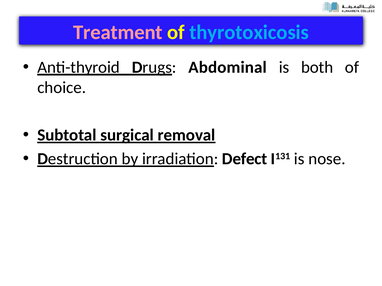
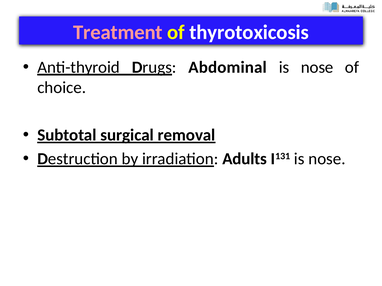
thyrotoxicosis colour: light blue -> white
both at (317, 67): both -> nose
Defect: Defect -> Adults
